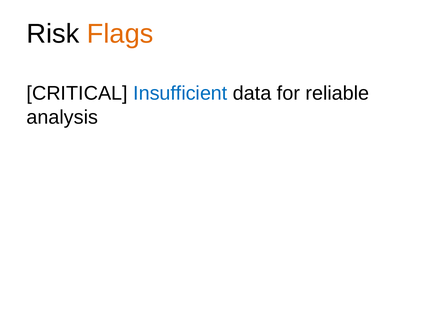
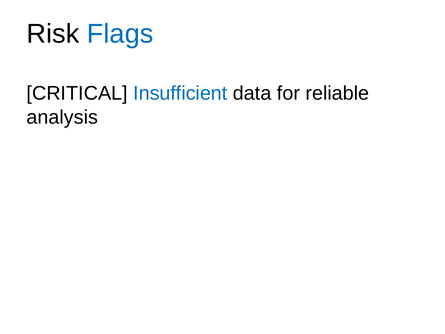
Flags colour: orange -> blue
